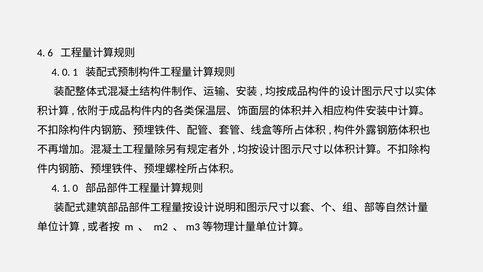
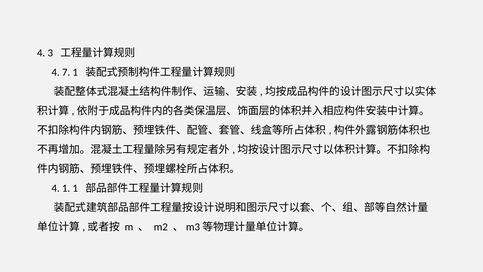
6: 6 -> 3
4 0: 0 -> 7
1 0: 0 -> 1
